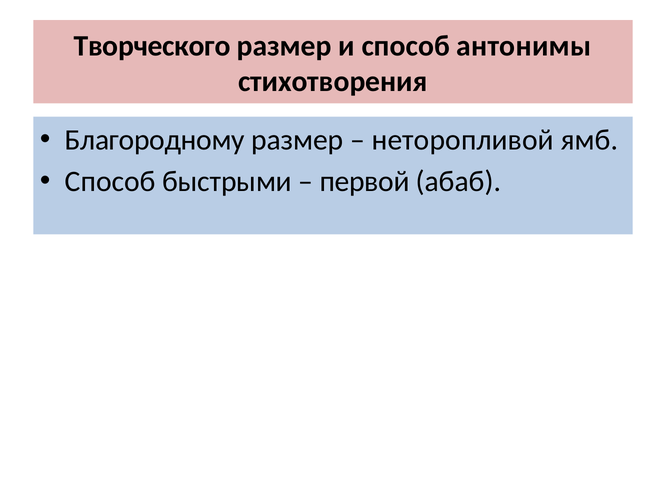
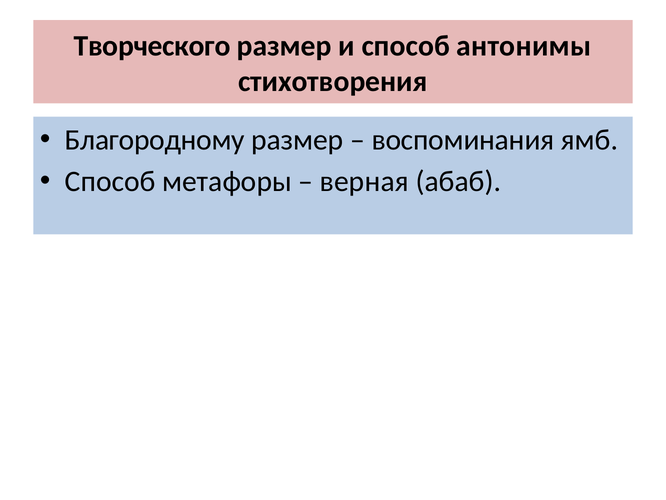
неторопливой: неторопливой -> воспоминания
быстрыми: быстрыми -> метафоры
первой: первой -> верная
